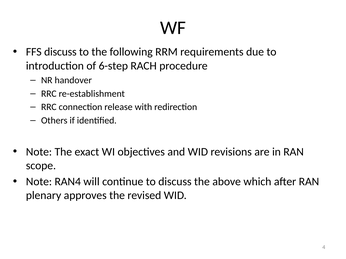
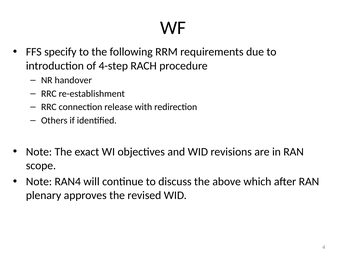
FFS discuss: discuss -> specify
6-step: 6-step -> 4-step
